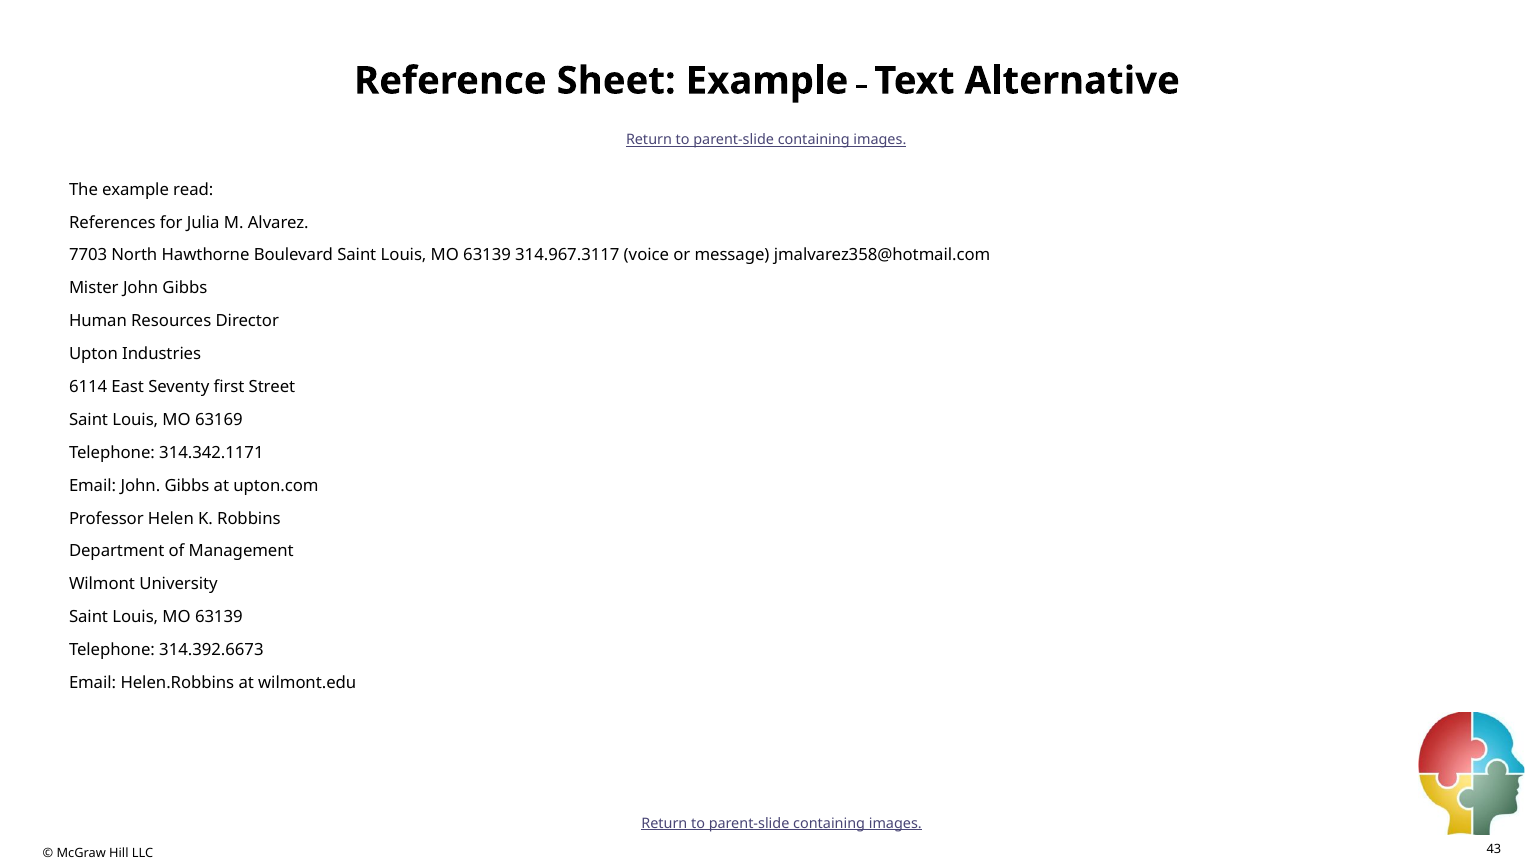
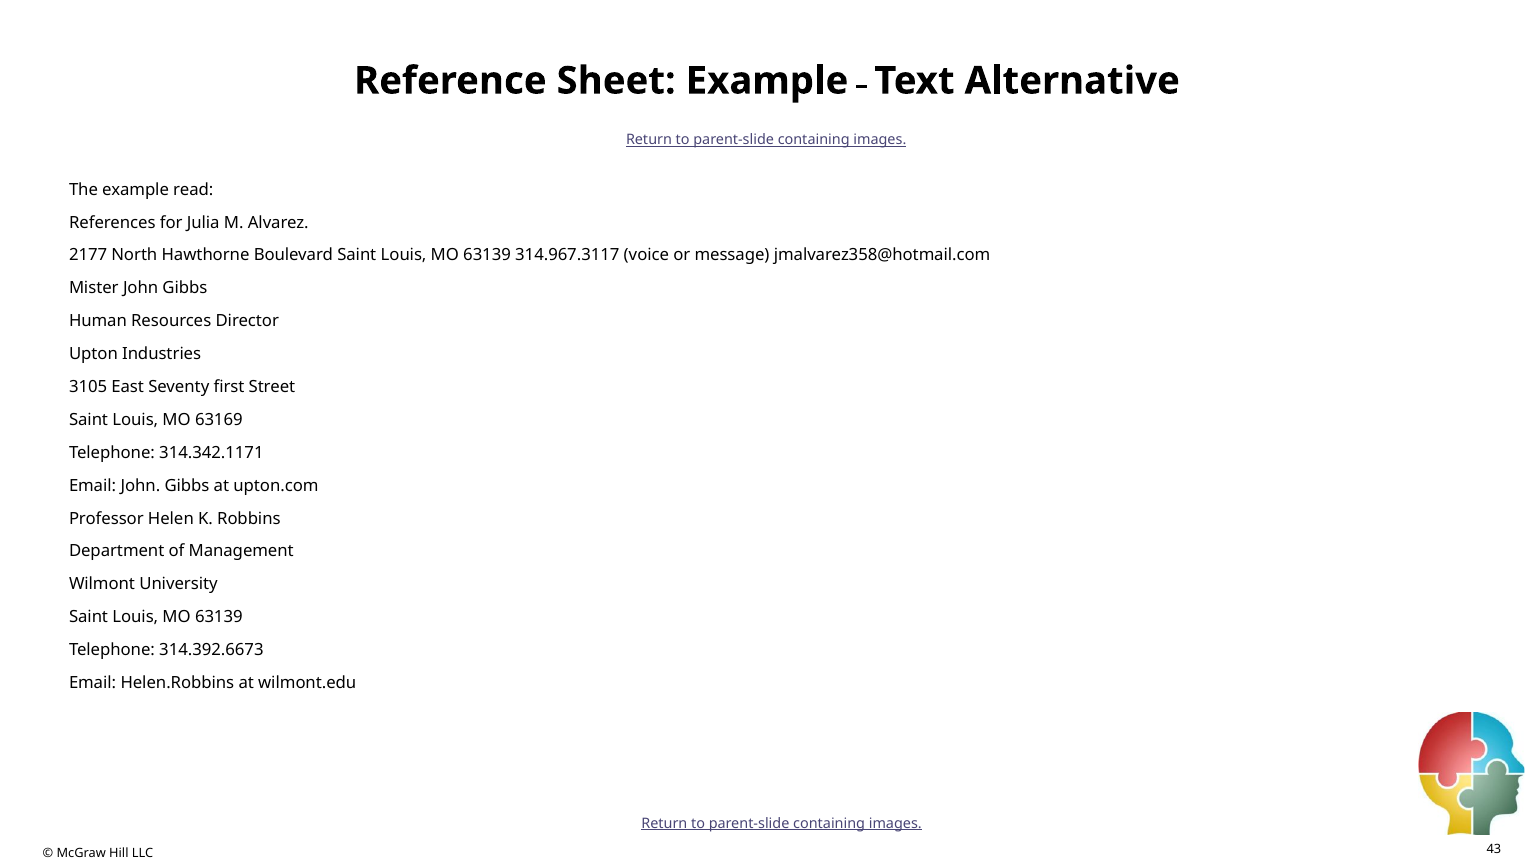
7703: 7703 -> 2177
6114: 6114 -> 3105
